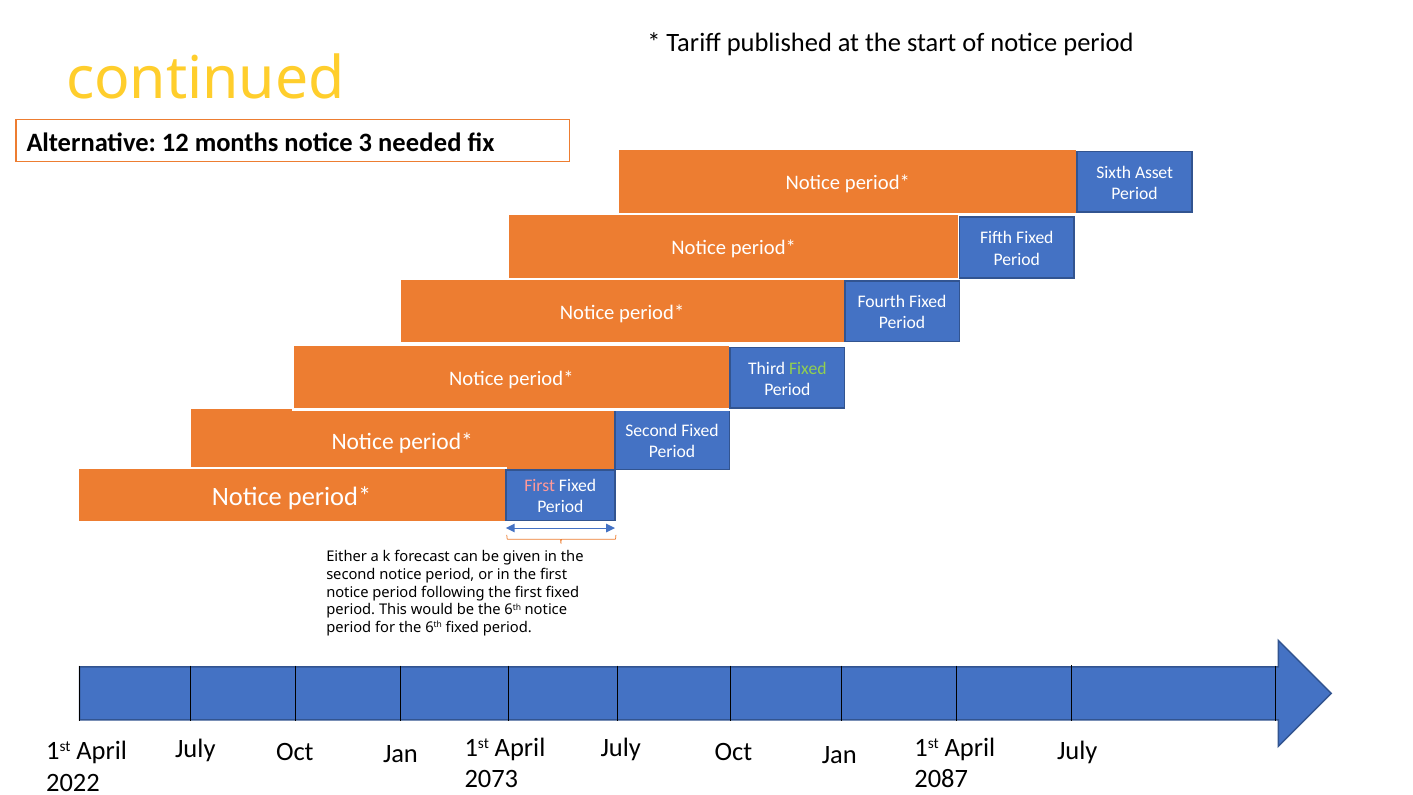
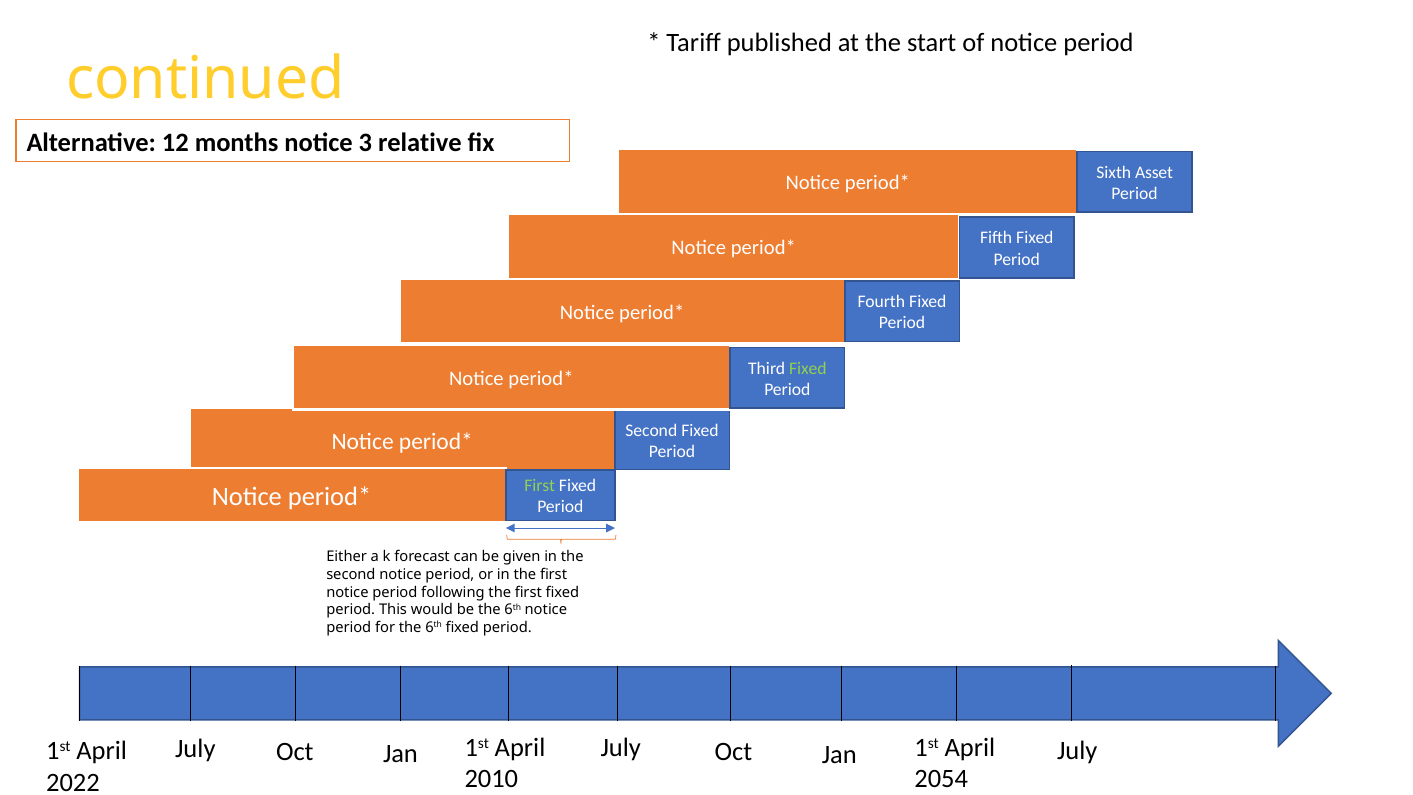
needed: needed -> relative
First at (540, 486) colour: pink -> light green
2073: 2073 -> 2010
2087: 2087 -> 2054
